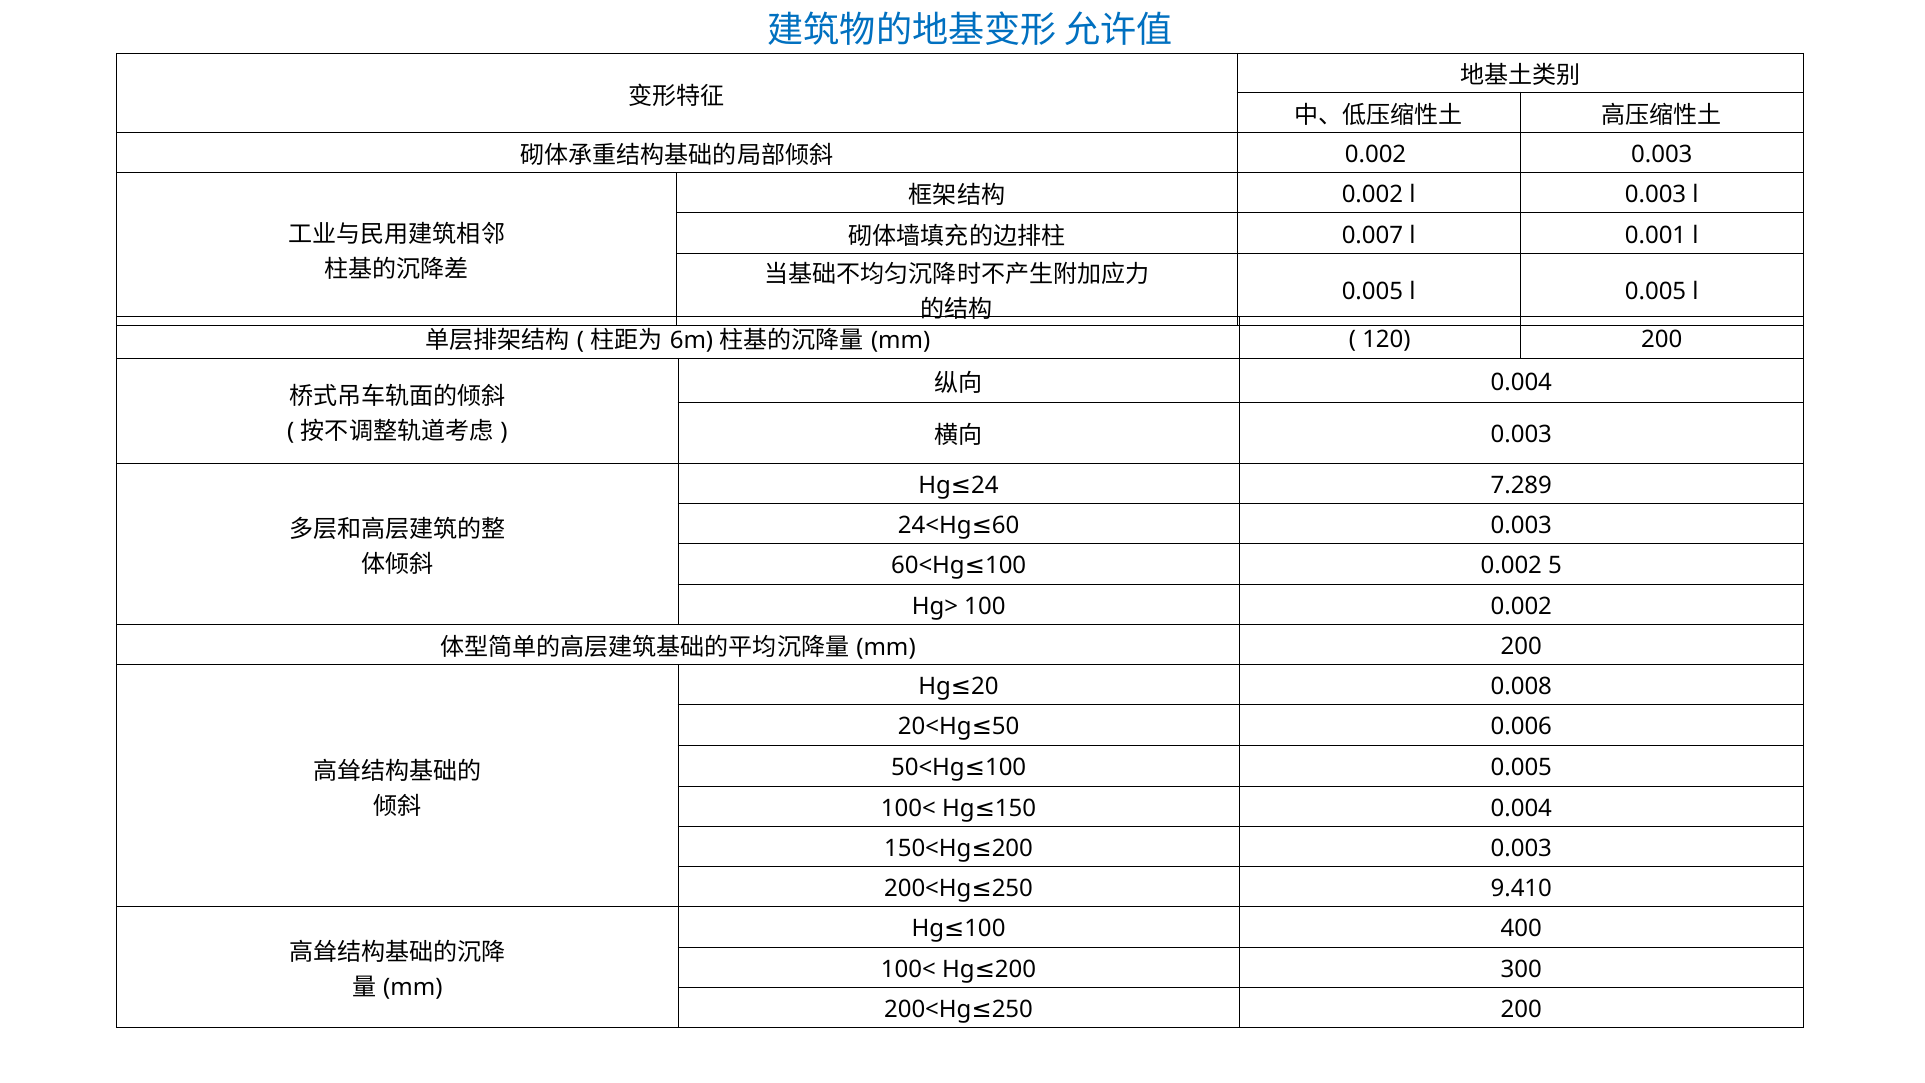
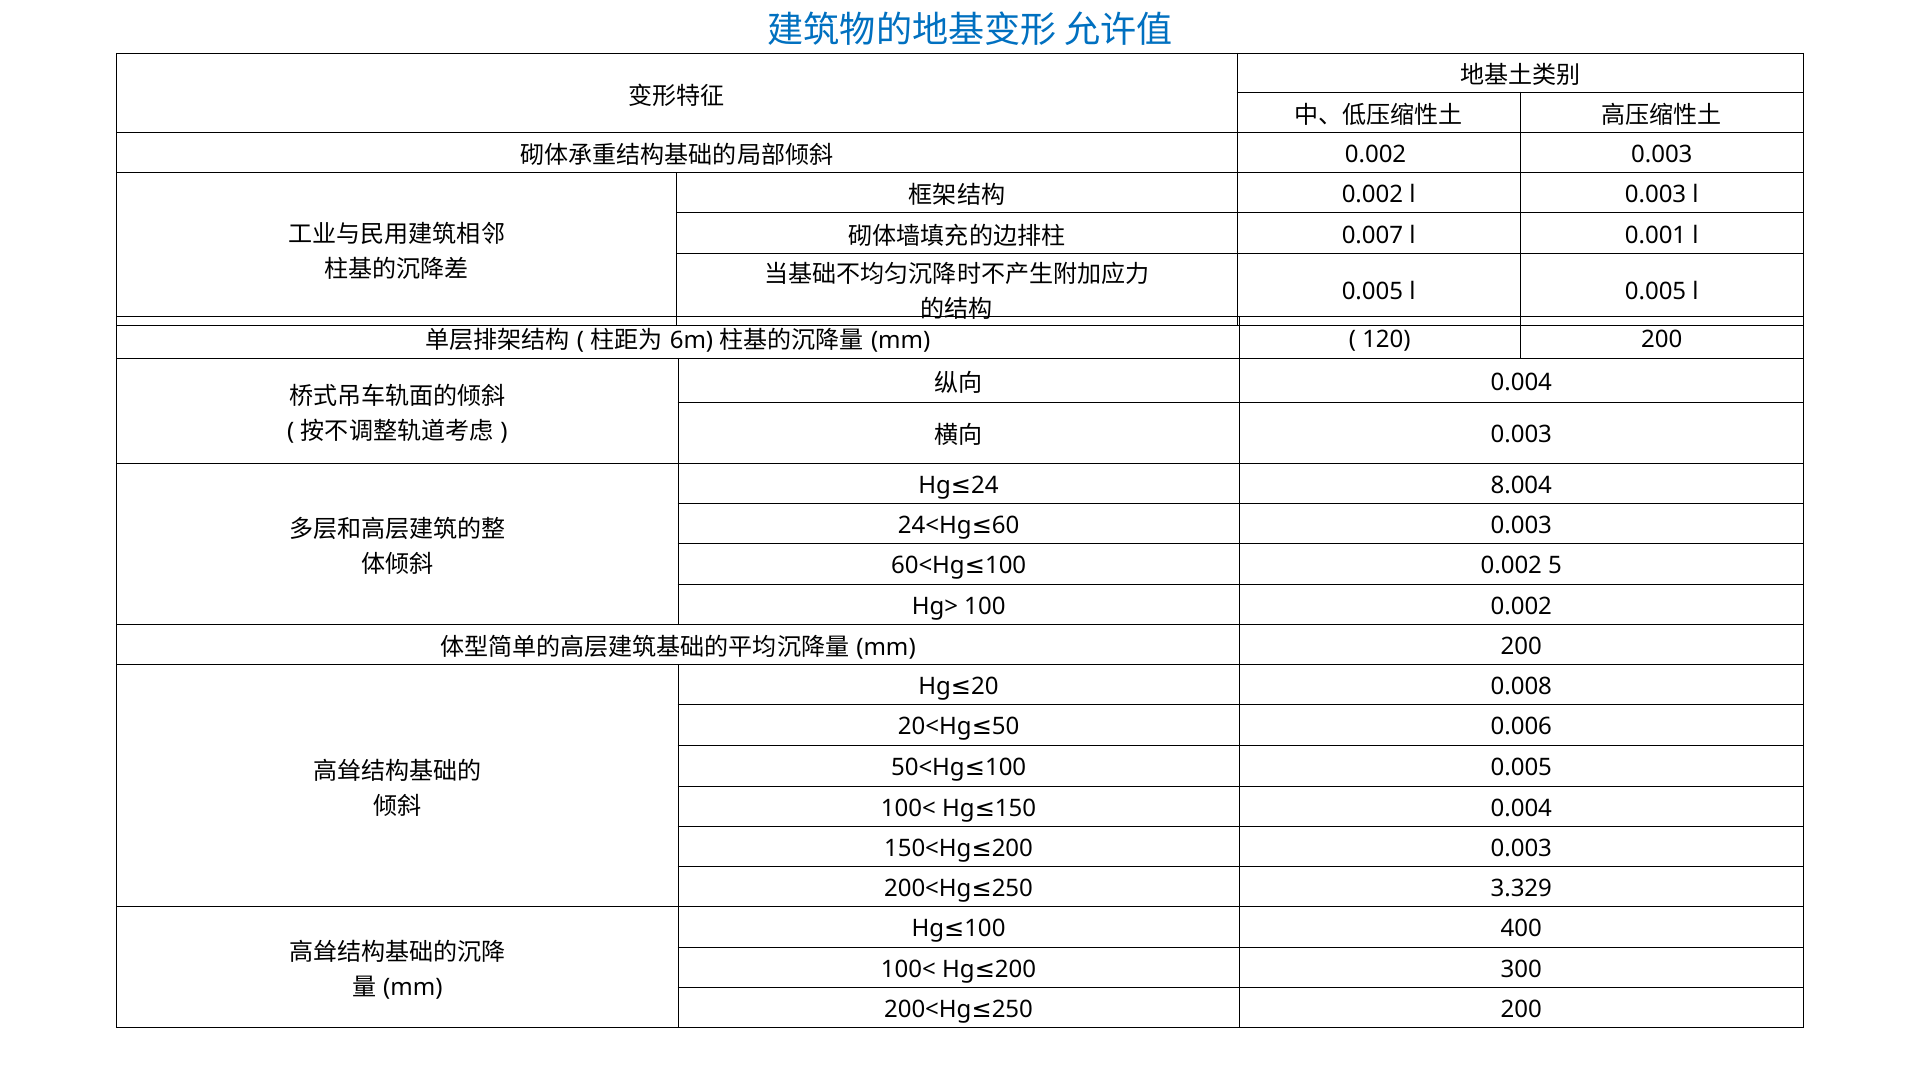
7.289: 7.289 -> 8.004
9.410: 9.410 -> 3.329
